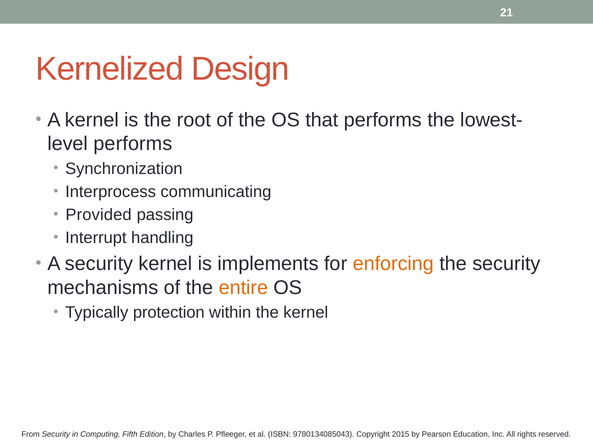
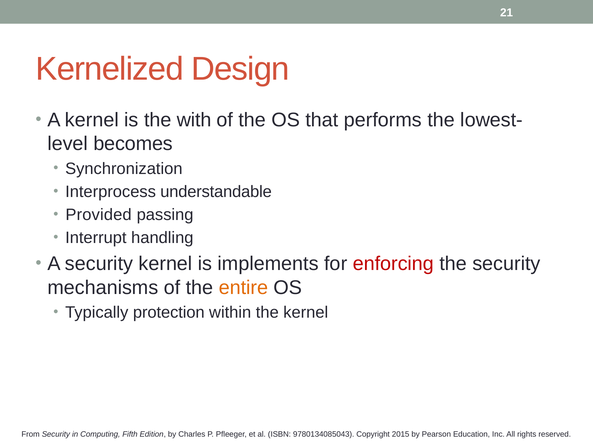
root: root -> with
performs at (133, 144): performs -> becomes
communicating: communicating -> understandable
enforcing colour: orange -> red
